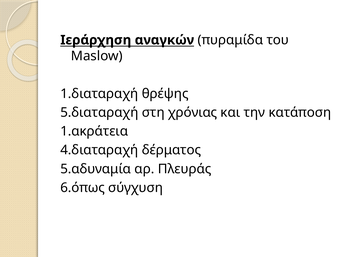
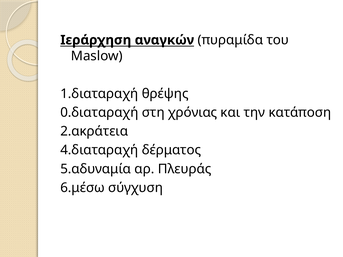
5.διαταραχή: 5.διαταραχή -> 0.διαταραχή
1.ακράτεια: 1.ακράτεια -> 2.ακράτεια
6.όπως: 6.όπως -> 6.μέσω
